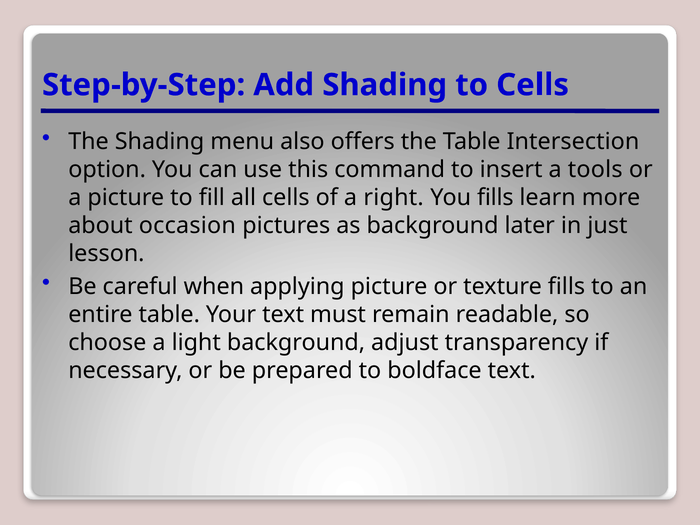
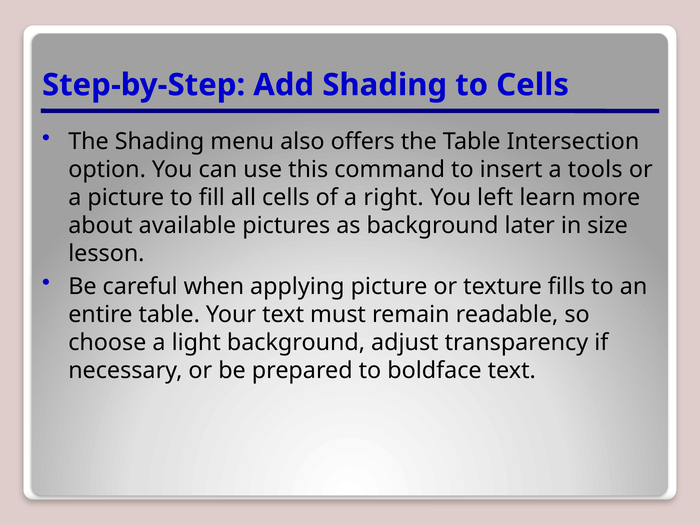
You fills: fills -> left
occasion: occasion -> available
just: just -> size
